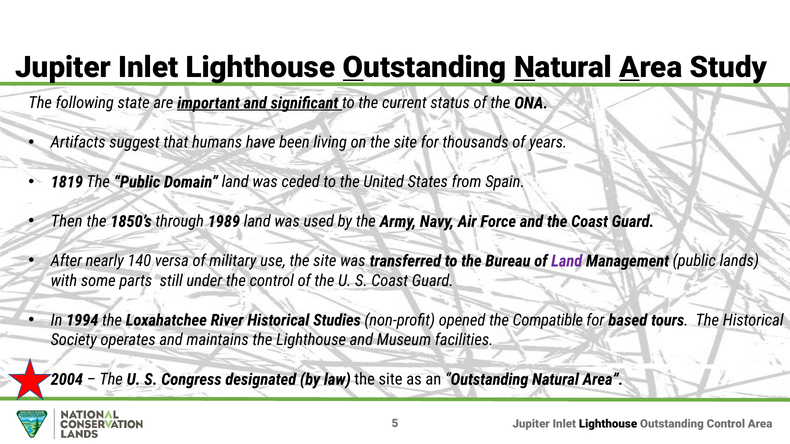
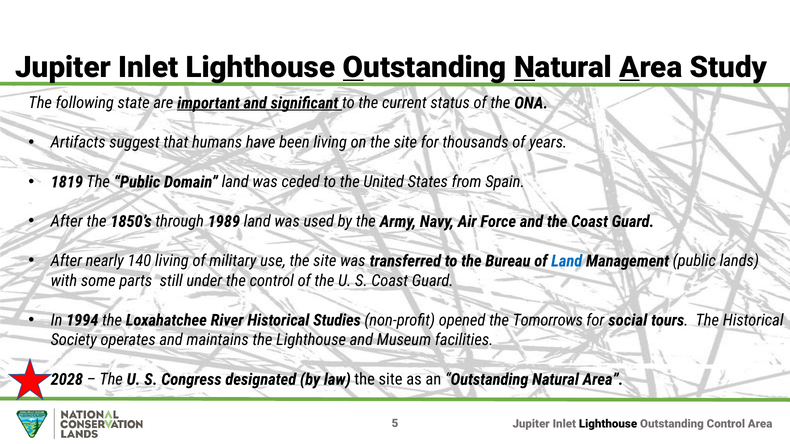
Then at (67, 222): Then -> After
140 versa: versa -> living
Land at (567, 261) colour: purple -> blue
Compatible: Compatible -> Tomorrows
based: based -> social
2004: 2004 -> 2028
